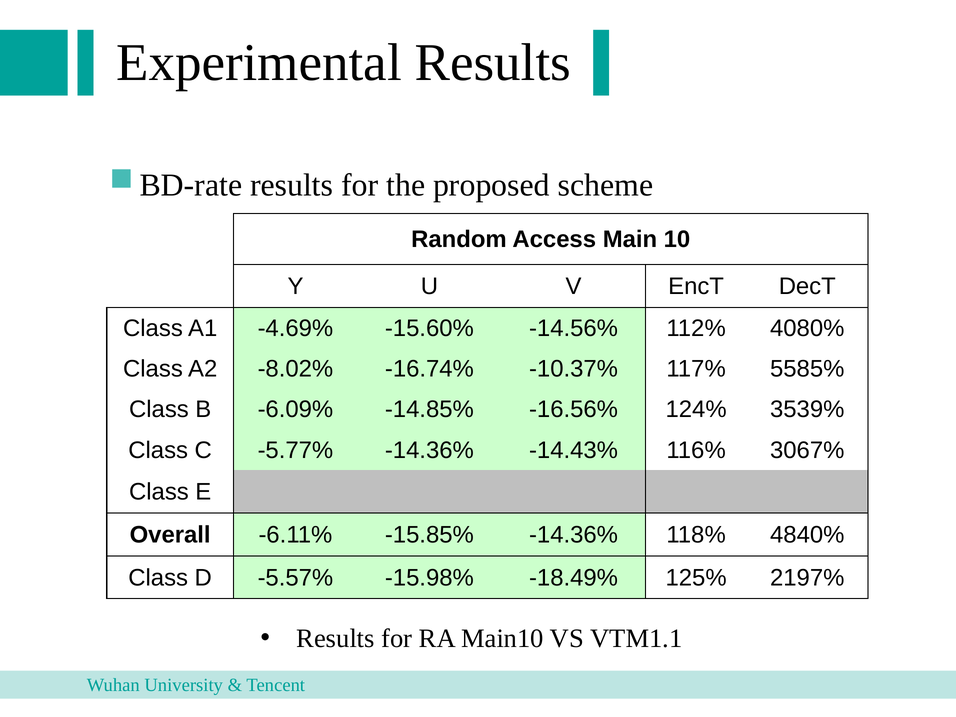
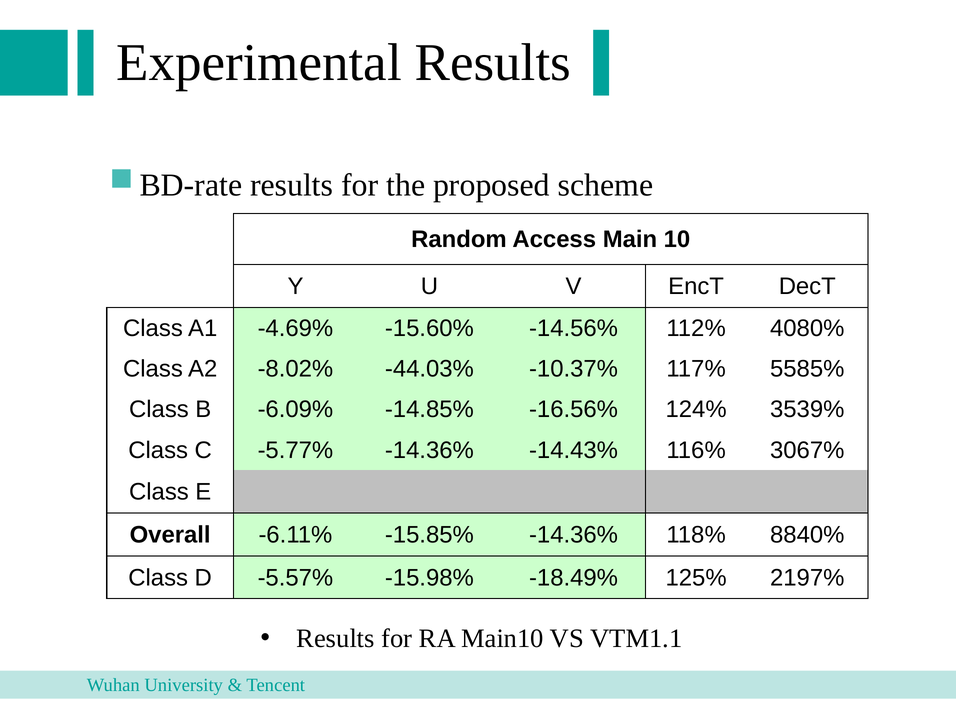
-16.74%: -16.74% -> -44.03%
4840%: 4840% -> 8840%
